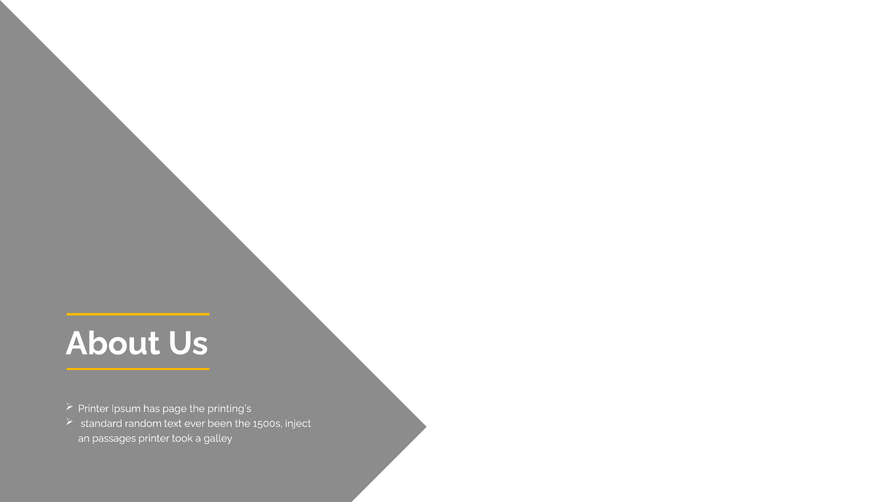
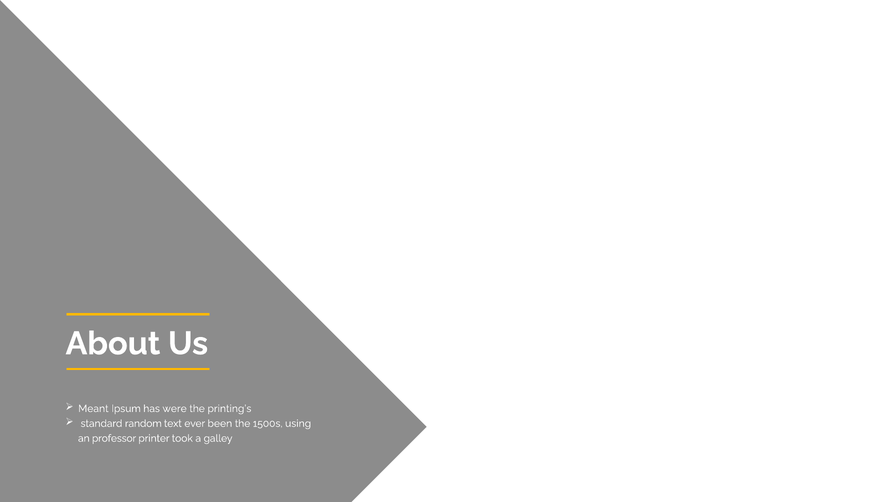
Printer at (93, 408): Printer -> Meant
has page: page -> were
inject: inject -> using
passages: passages -> professor
